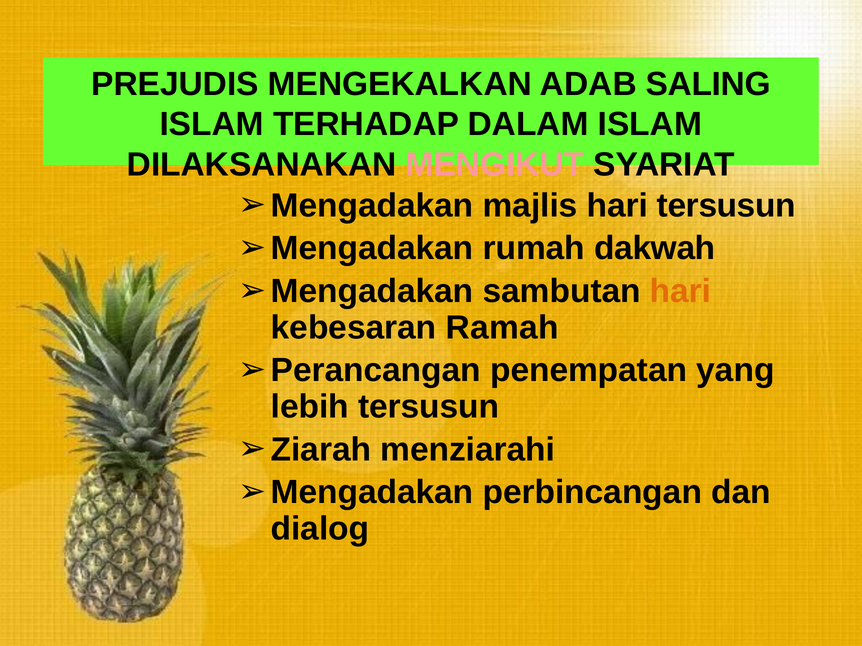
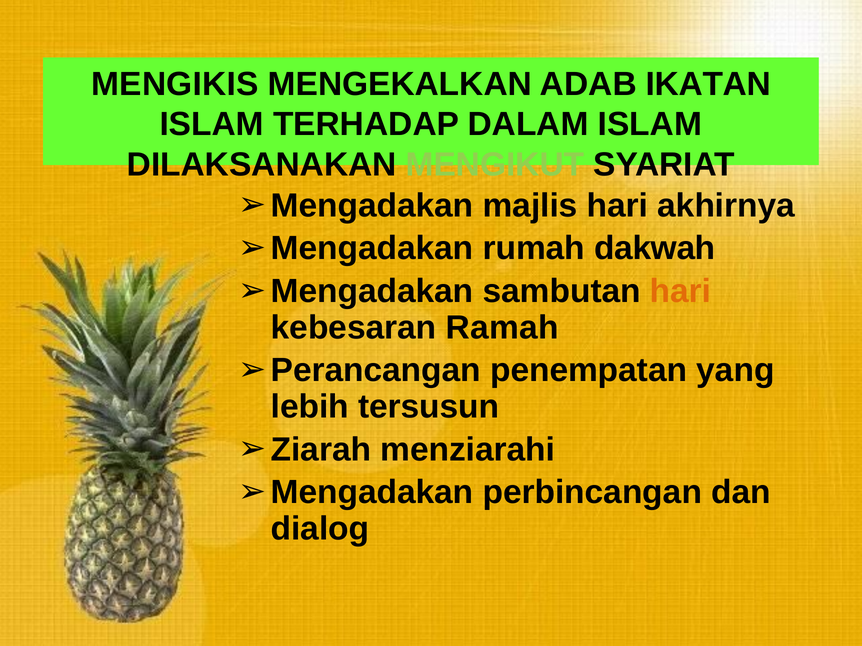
PREJUDIS: PREJUDIS -> MENGIKIS
SALING: SALING -> IKATAN
MENGIKUT colour: pink -> light green
hari tersusun: tersusun -> akhirnya
